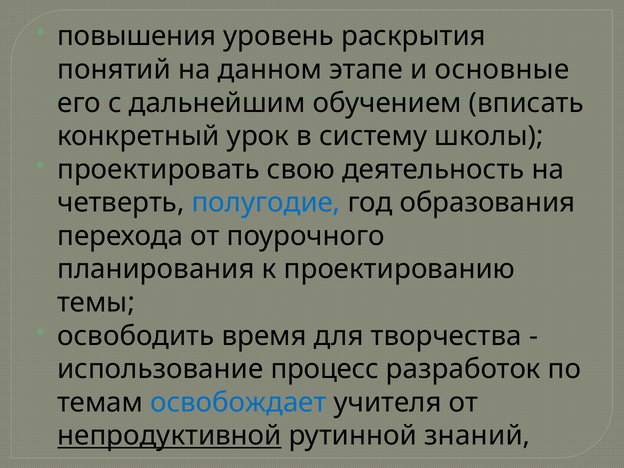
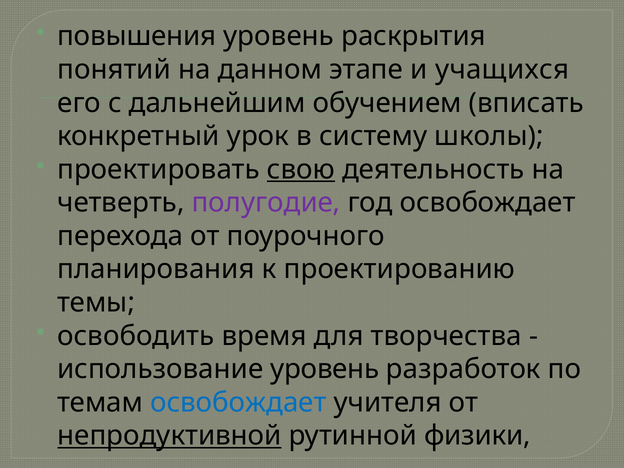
основные: основные -> учащихся
свою underline: none -> present
полугодие colour: blue -> purple
год образования: образования -> освобождает
использование процесс: процесс -> уровень
знаний: знаний -> физики
